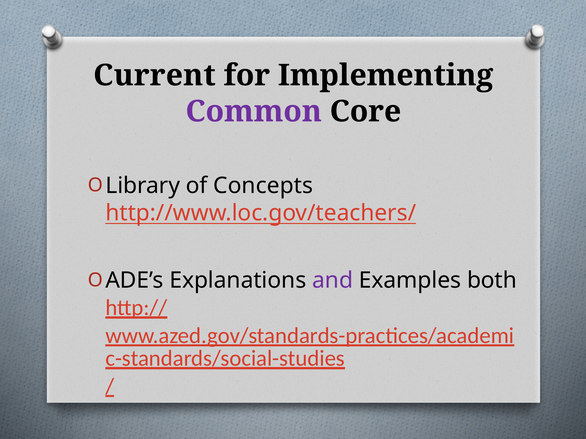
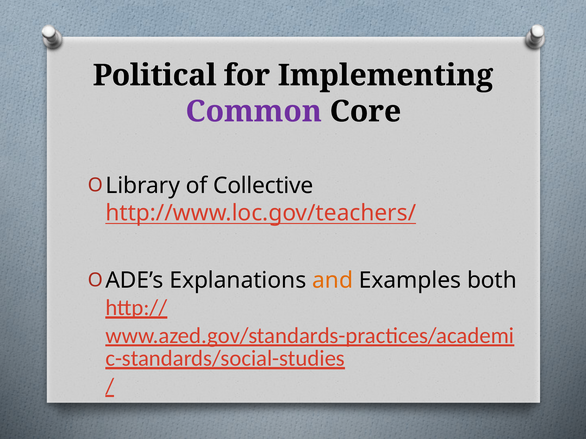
Current: Current -> Political
Concepts: Concepts -> Collective
and colour: purple -> orange
